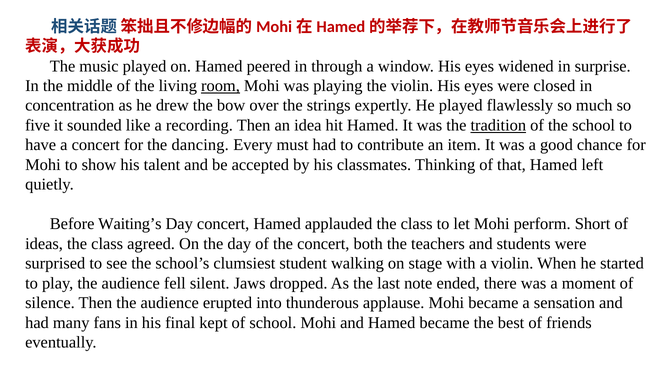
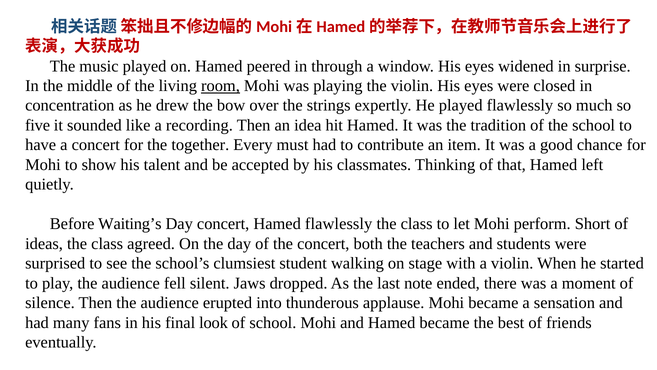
tradition underline: present -> none
dancing: dancing -> together
Hamed applauded: applauded -> flawlessly
kept: kept -> look
